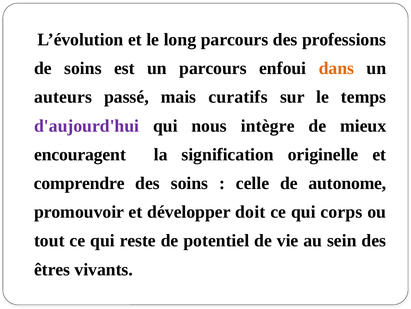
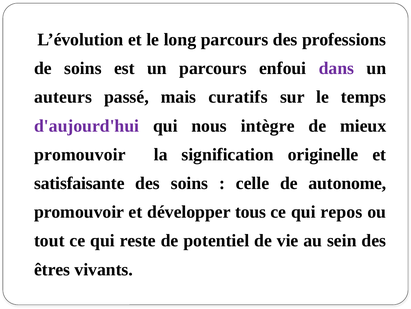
dans colour: orange -> purple
encouragent at (80, 154): encouragent -> promouvoir
comprendre: comprendre -> satisfaisante
doit: doit -> tous
corps: corps -> repos
